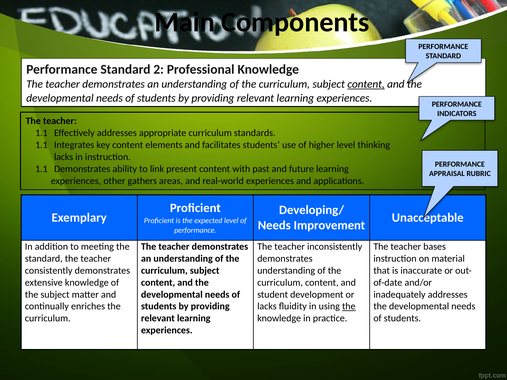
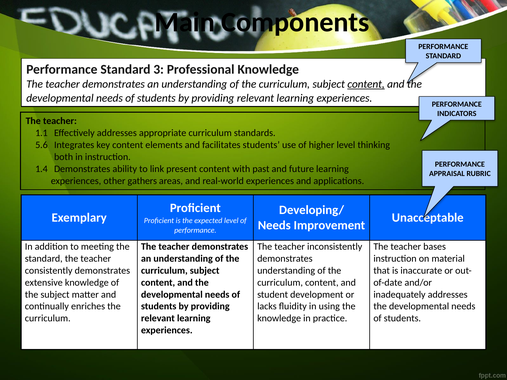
2: 2 -> 3
1.1 at (41, 145): 1.1 -> 5.6
lacks at (64, 157): lacks -> both
1.1 at (41, 169): 1.1 -> 1.4
the at (349, 307) underline: present -> none
